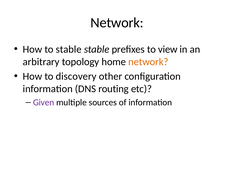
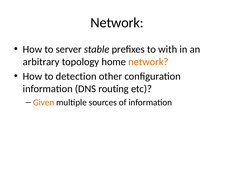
to stable: stable -> server
view: view -> with
discovery: discovery -> detection
Given colour: purple -> orange
